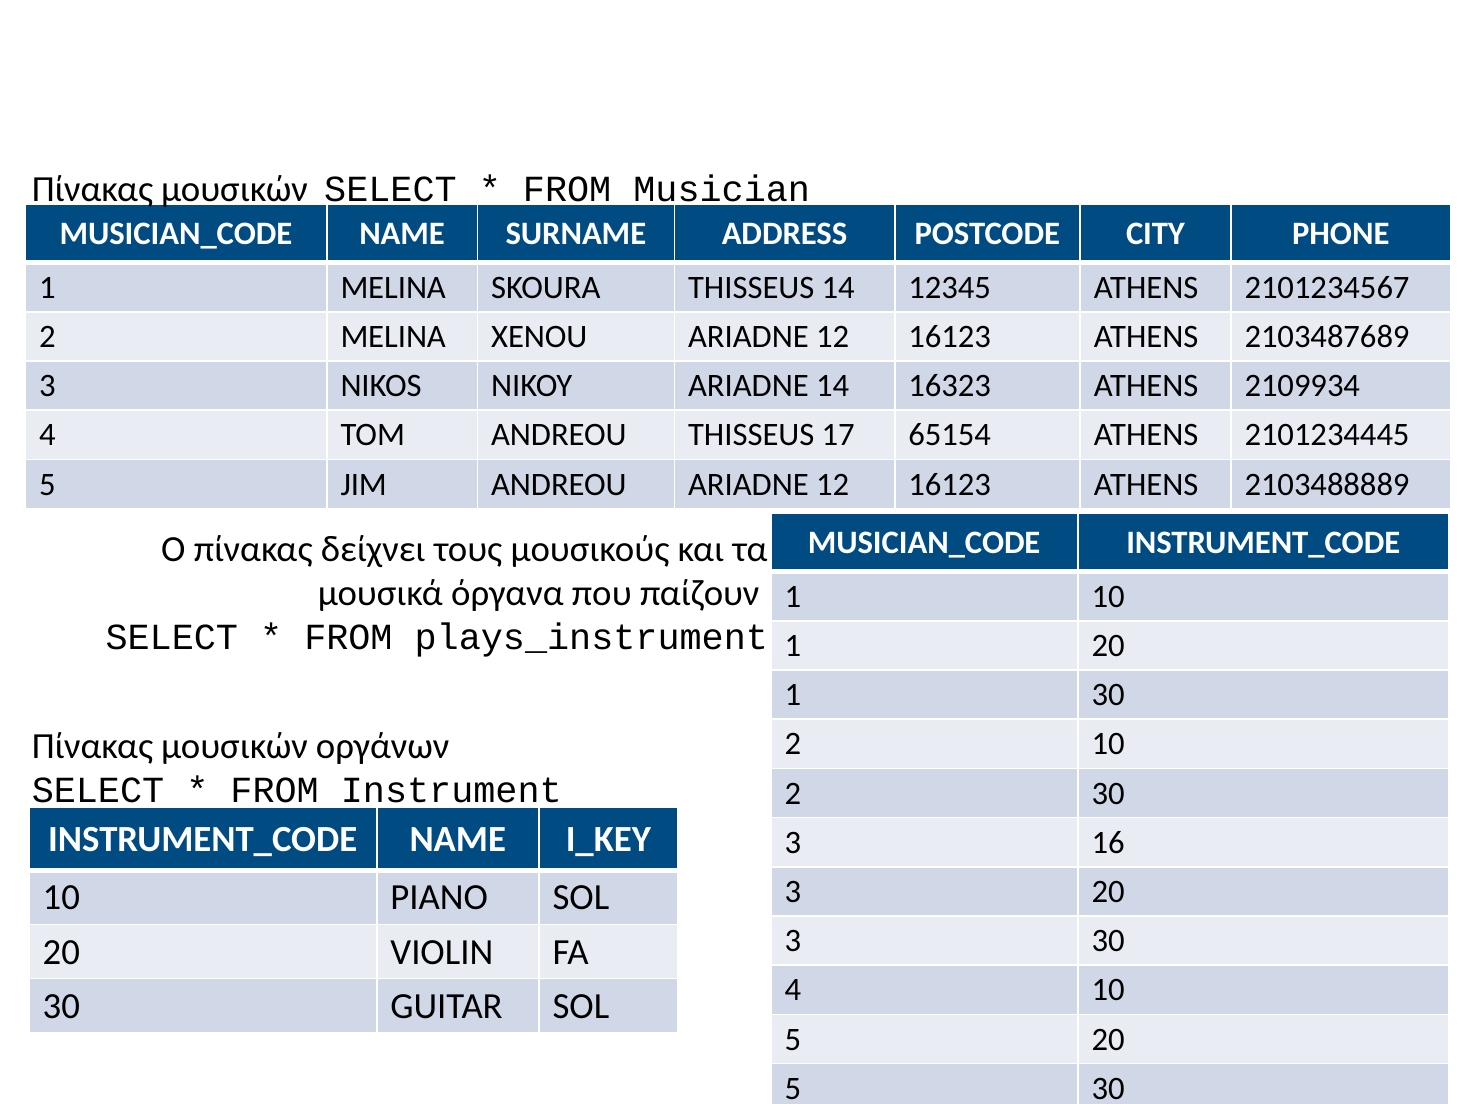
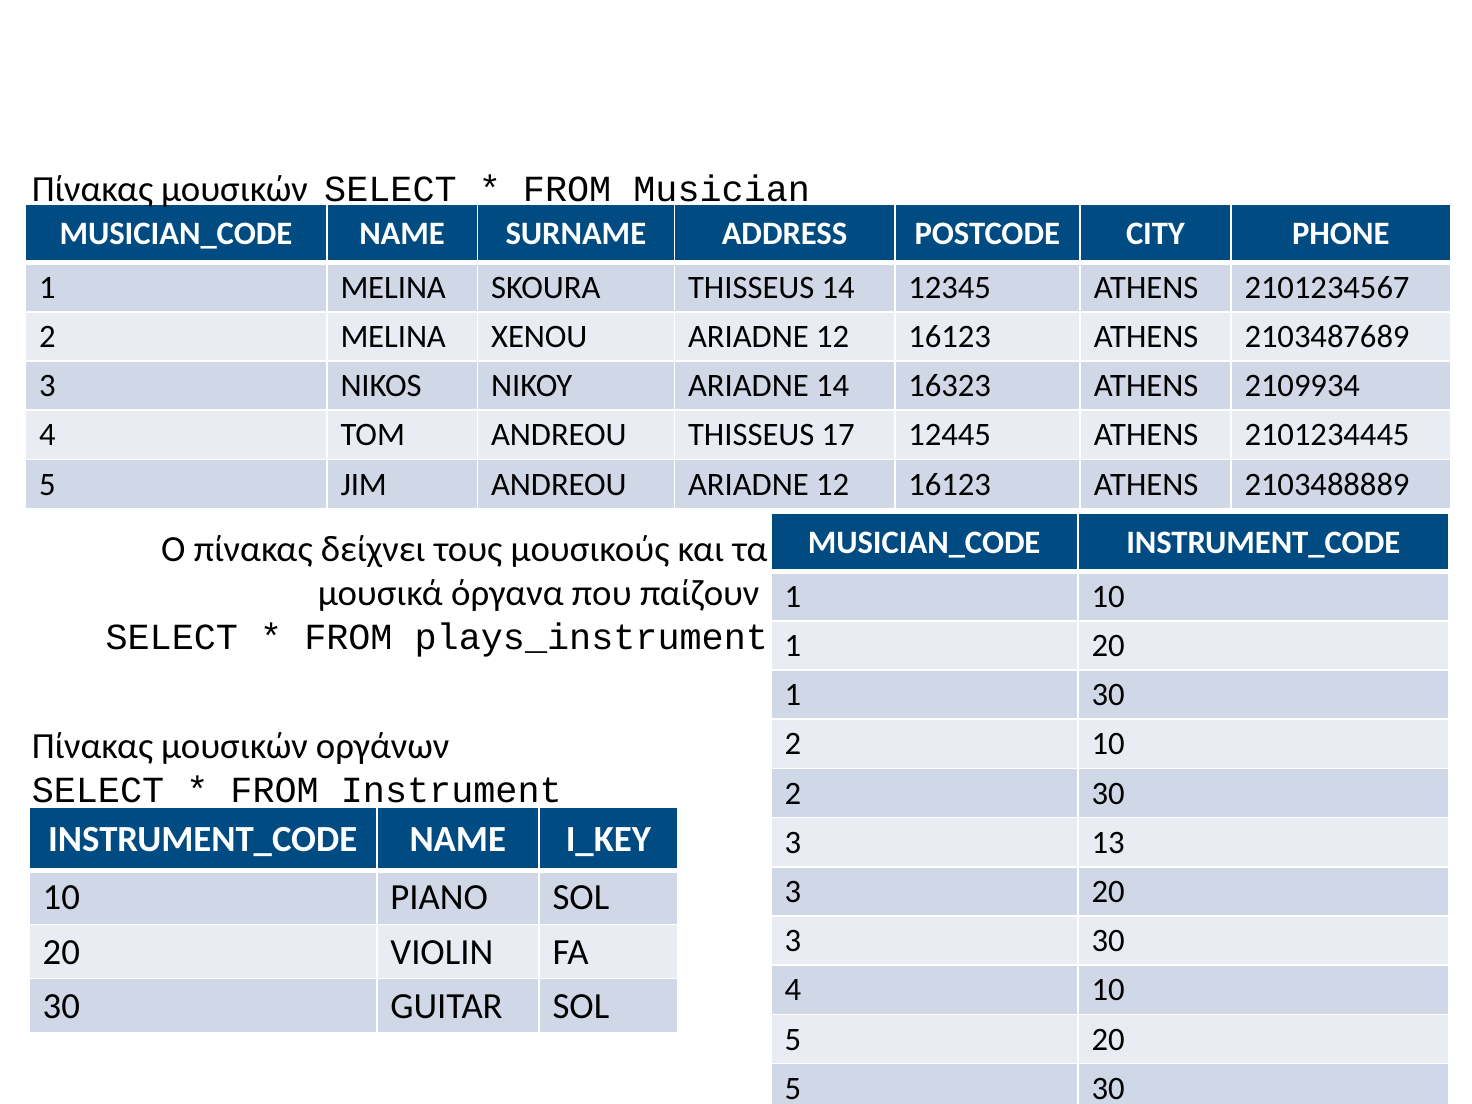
65154: 65154 -> 12445
16: 16 -> 13
